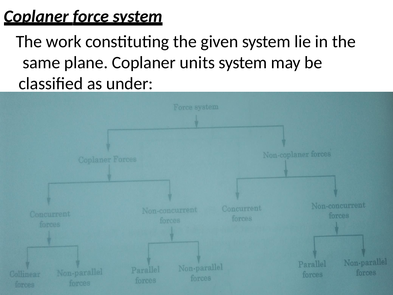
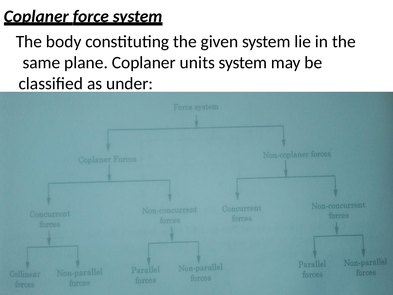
work: work -> body
